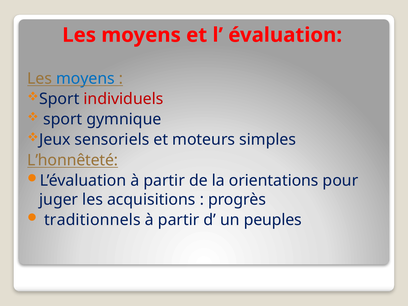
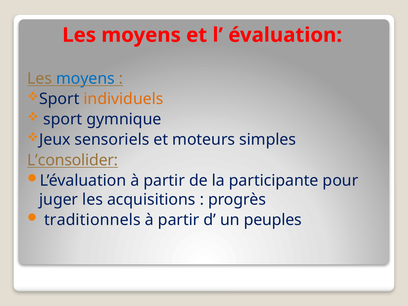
individuels colour: red -> orange
L’honnêteté: L’honnêteté -> L’consolider
orientations: orientations -> participante
